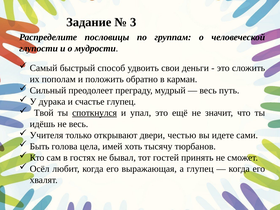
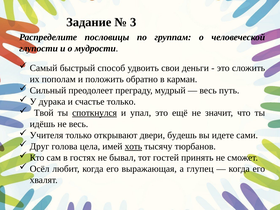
счастье глупец: глупец -> только
честью: честью -> будешь
Быть: Быть -> Друг
хоть underline: none -> present
